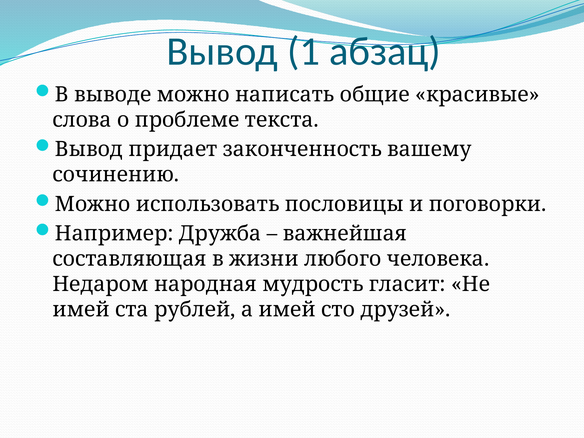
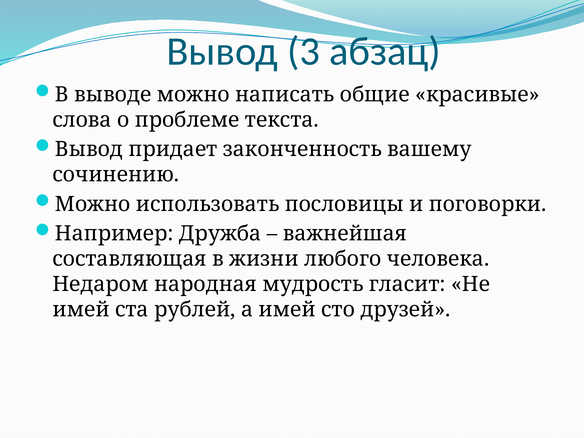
1: 1 -> 3
